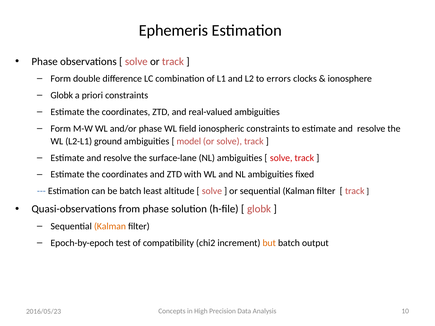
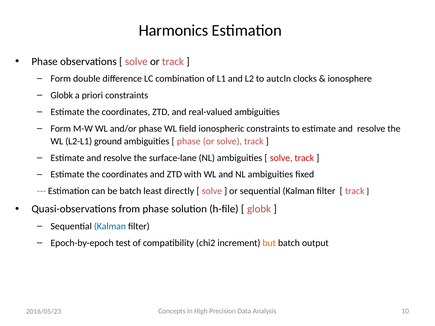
Ephemeris: Ephemeris -> Harmonics
errors: errors -> autcln
model at (189, 141): model -> phase
altitude: altitude -> directly
Kalman at (110, 226) colour: orange -> blue
